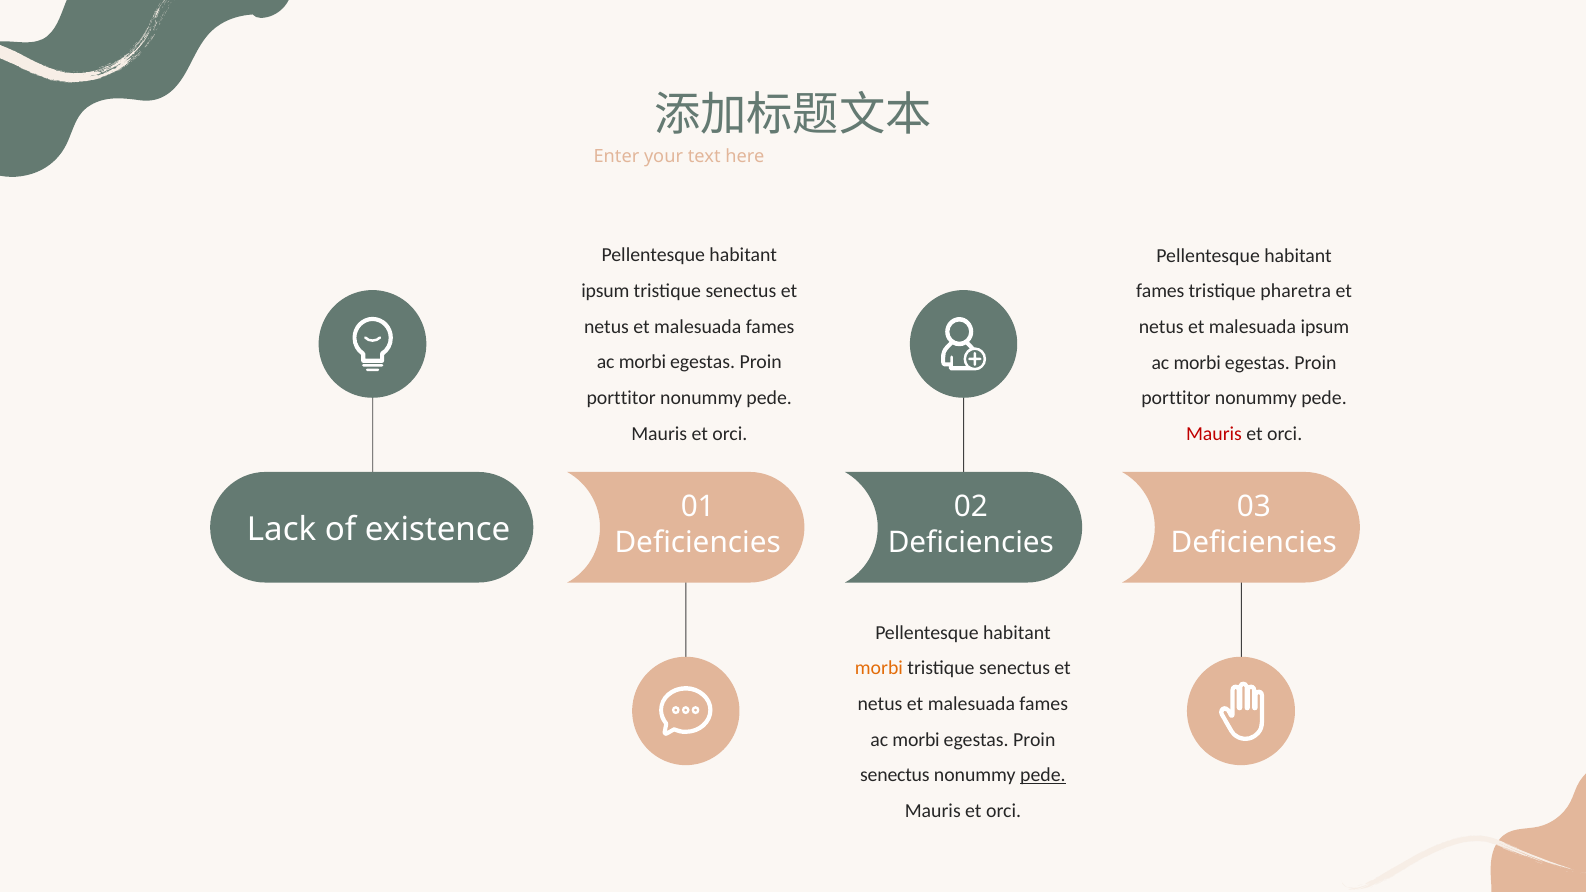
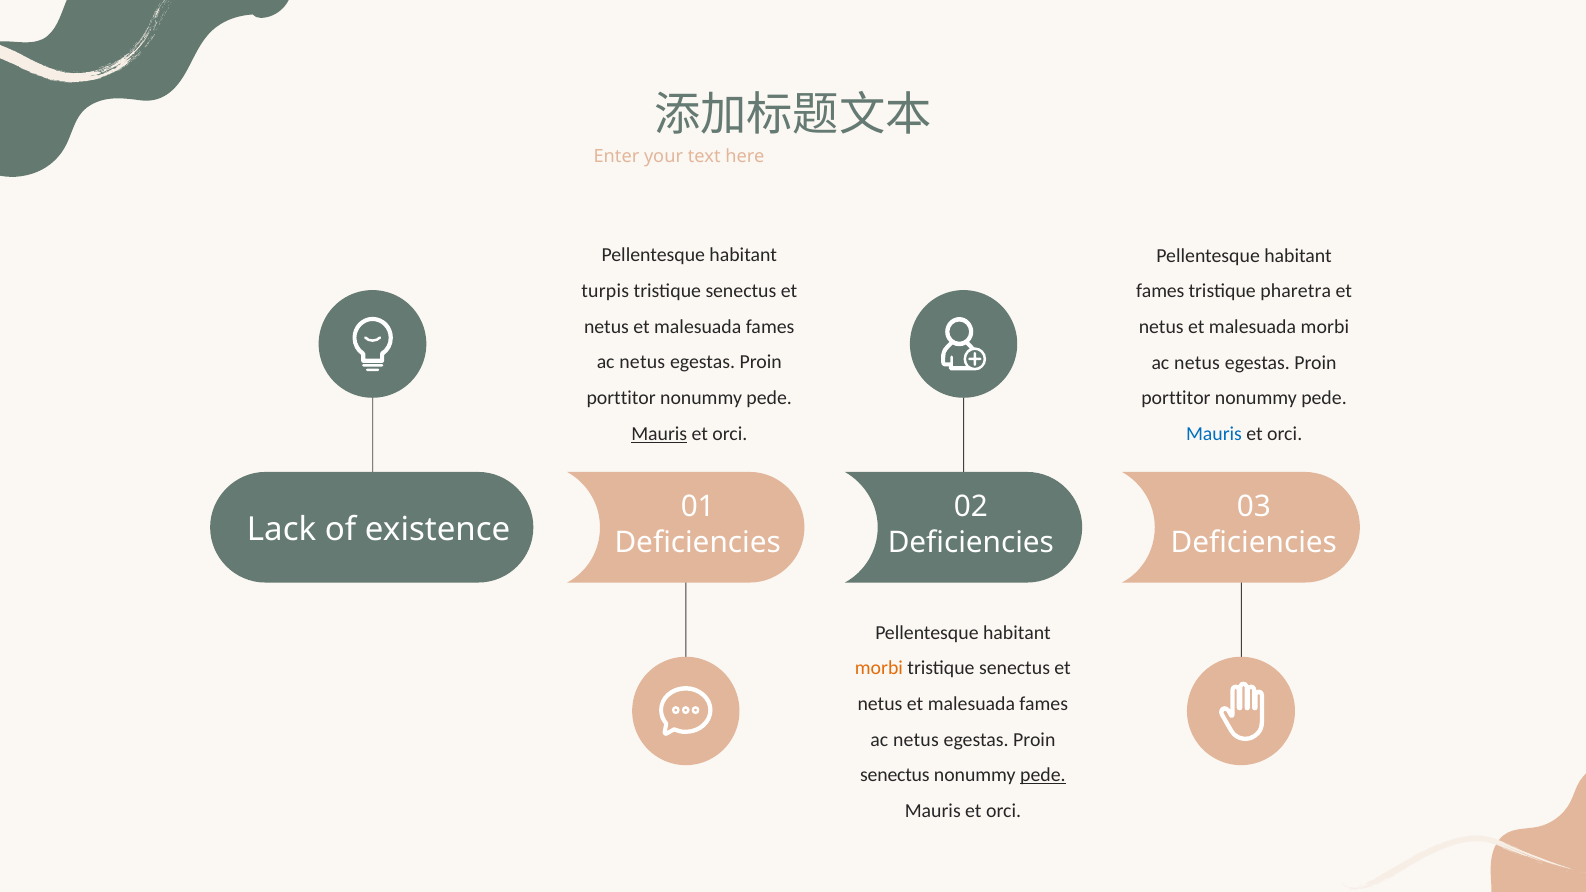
ipsum at (605, 291): ipsum -> turpis
malesuada ipsum: ipsum -> morbi
morbi at (642, 362): morbi -> netus
morbi at (1197, 363): morbi -> netus
Mauris at (659, 434) underline: none -> present
Mauris at (1214, 434) colour: red -> blue
morbi at (916, 740): morbi -> netus
